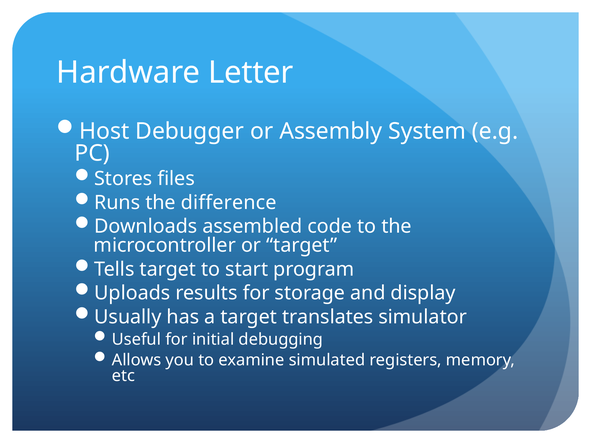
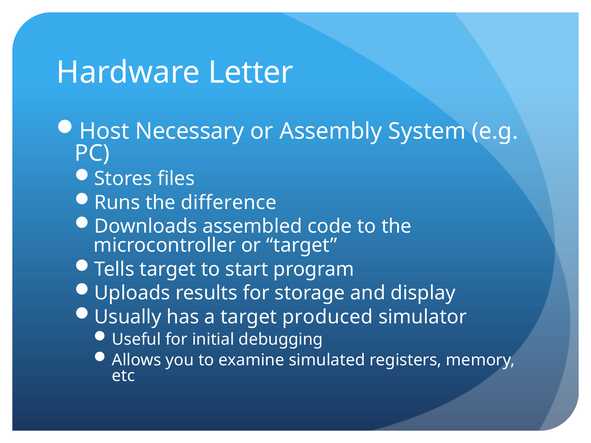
Debugger: Debugger -> Necessary
translates: translates -> produced
